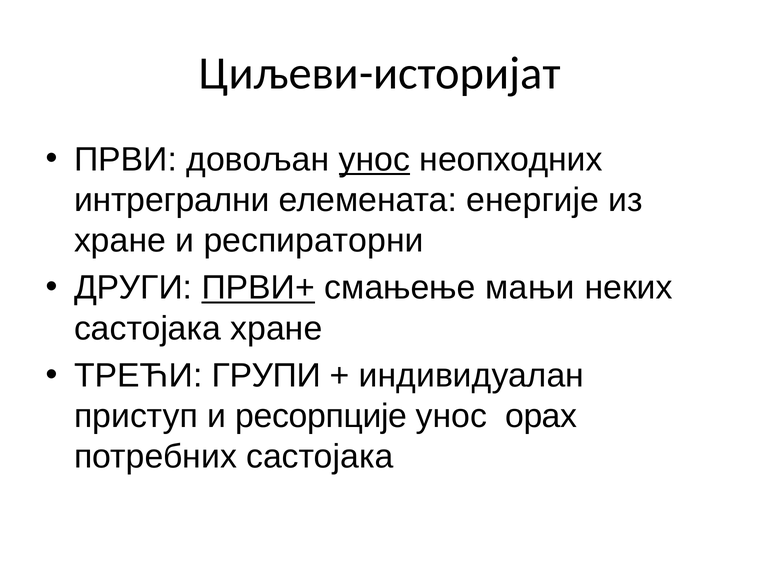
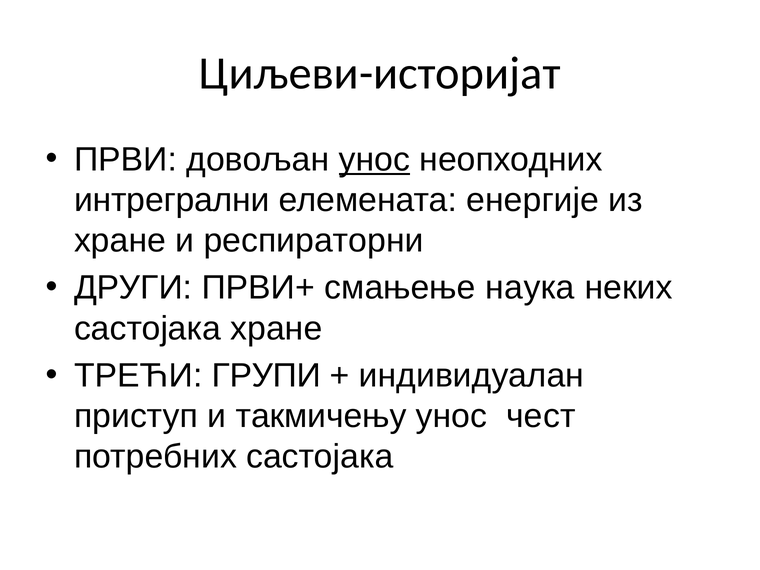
ПРВИ+ underline: present -> none
мањи: мањи -> наука
ресорпције: ресорпције -> такмичењу
орах: орах -> чест
